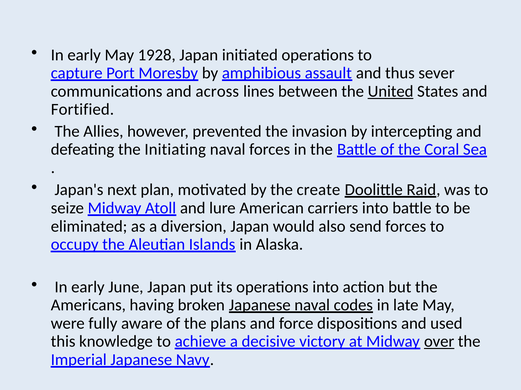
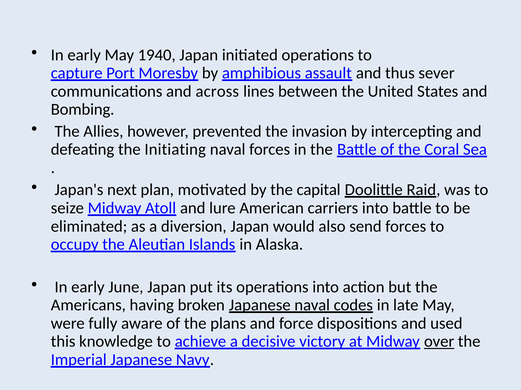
1928: 1928 -> 1940
United underline: present -> none
Fortified: Fortified -> Bombing
create: create -> capital
